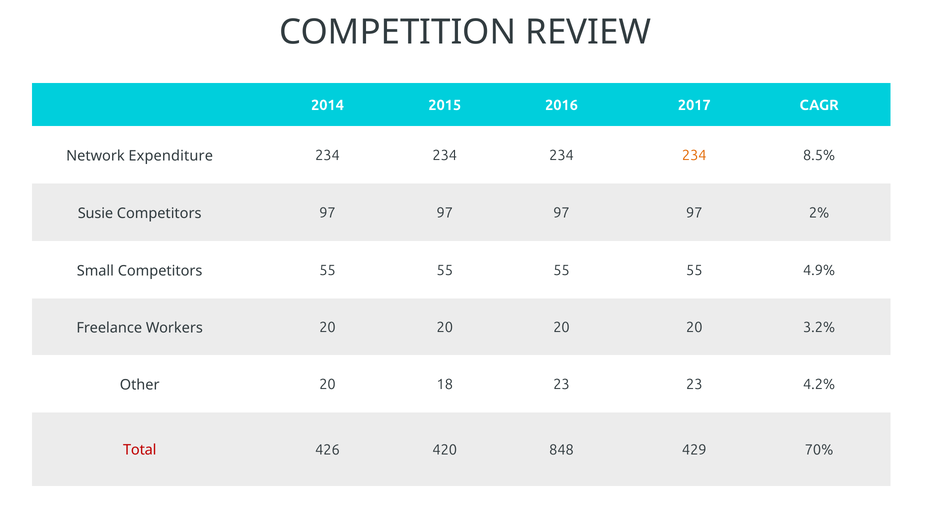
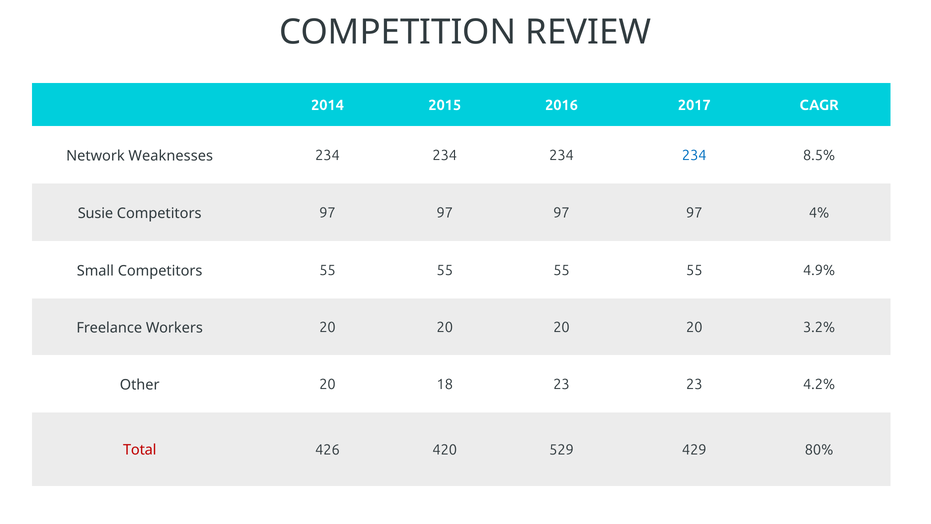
Expenditure: Expenditure -> Weaknesses
234 at (694, 155) colour: orange -> blue
2%: 2% -> 4%
848: 848 -> 529
70%: 70% -> 80%
